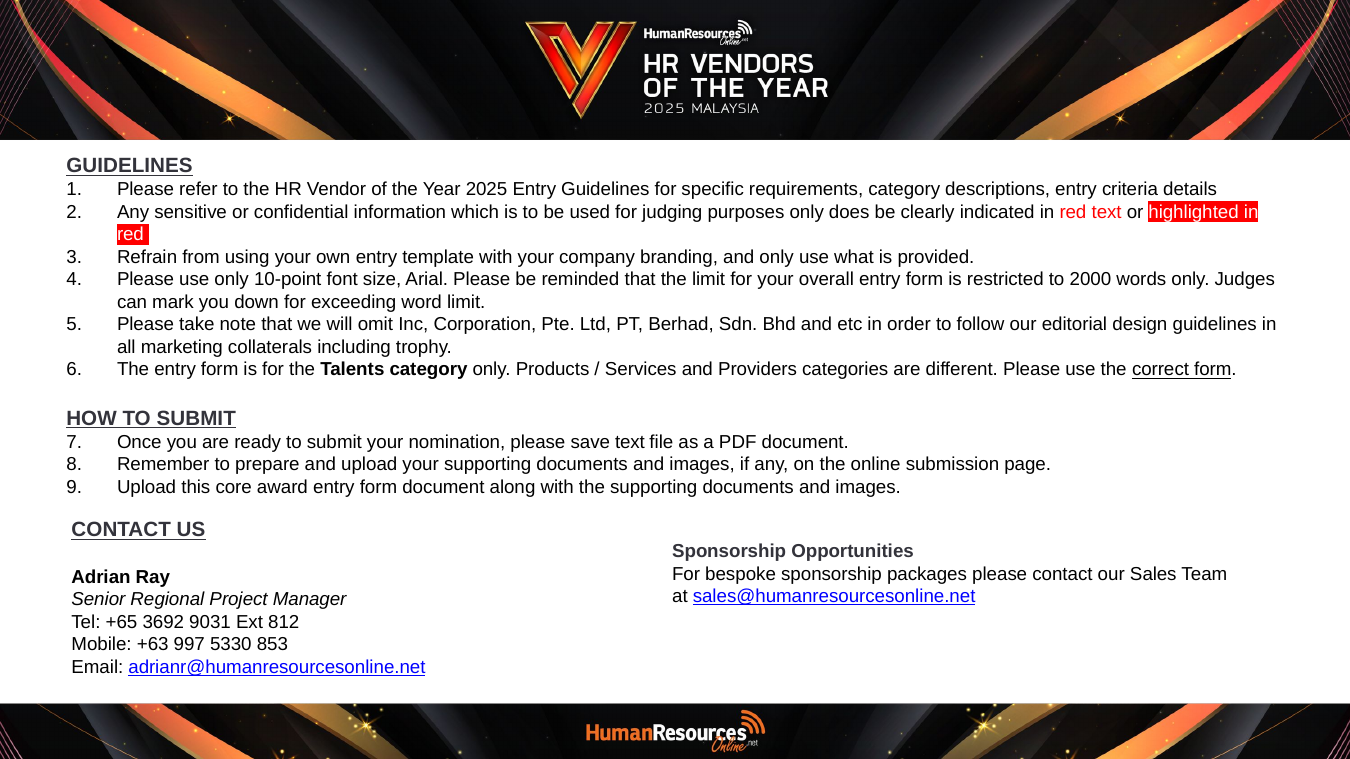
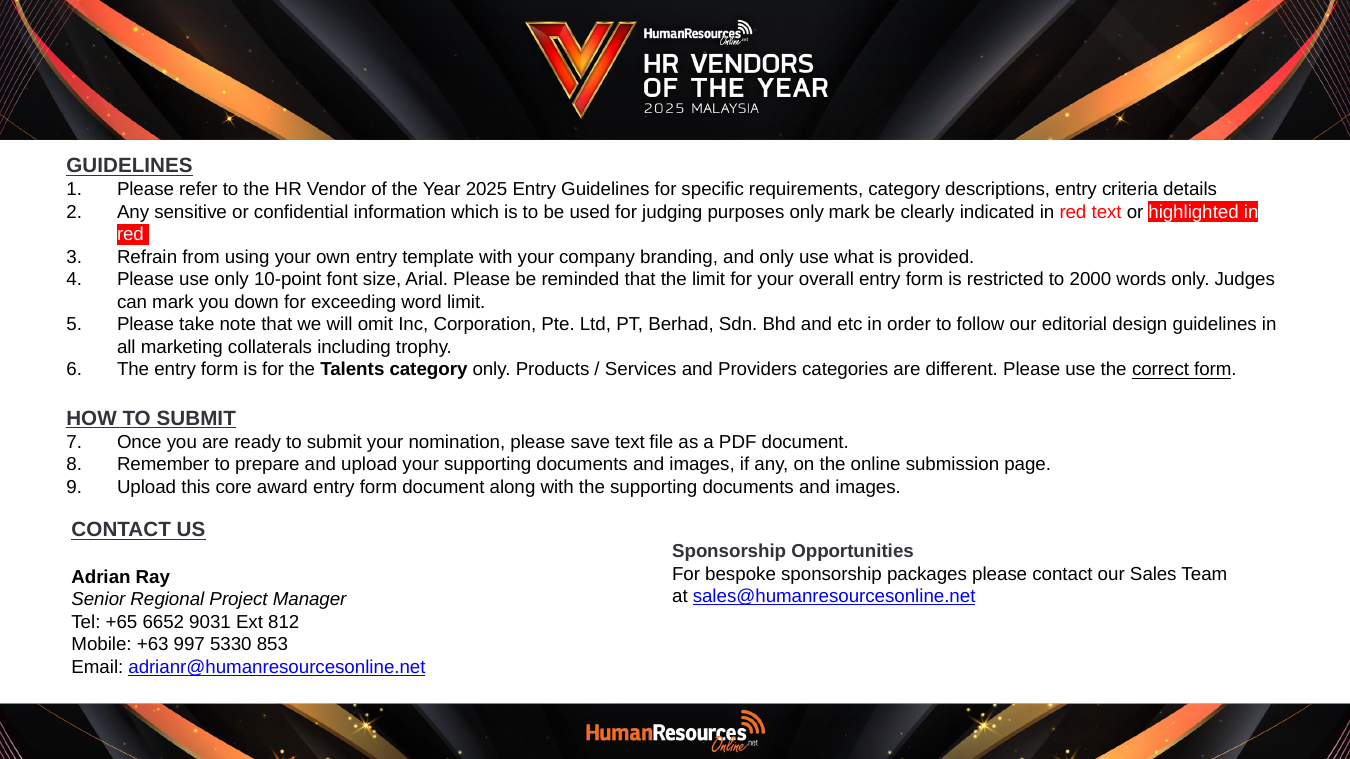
only does: does -> mark
3692: 3692 -> 6652
